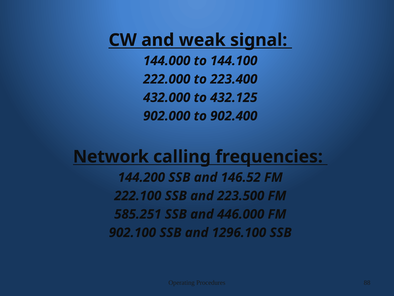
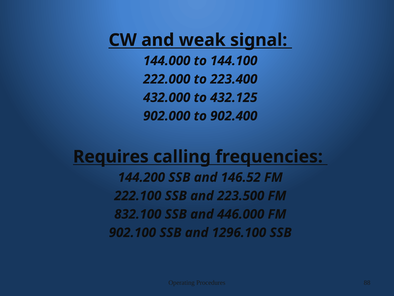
Network: Network -> Requires
585.251: 585.251 -> 832.100
